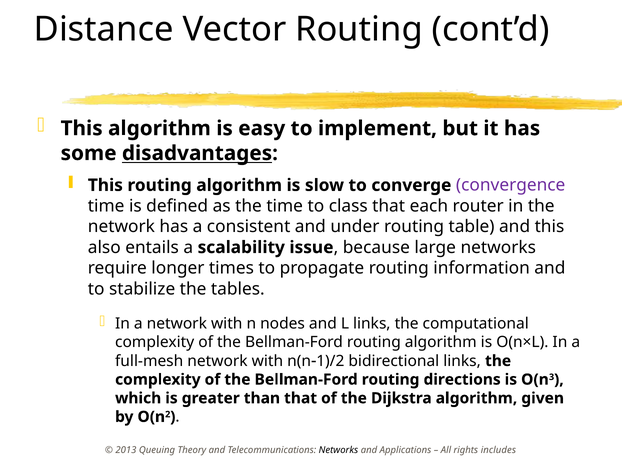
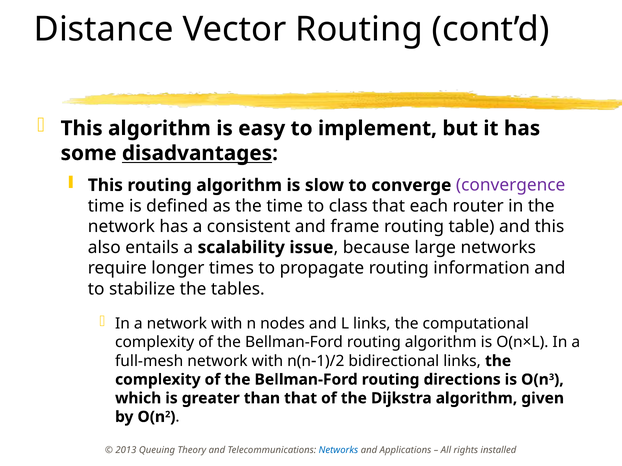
under: under -> frame
Networks at (338, 451) colour: black -> blue
includes: includes -> installed
